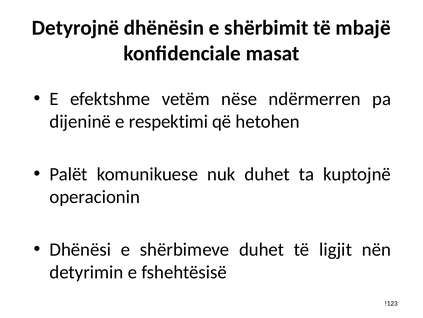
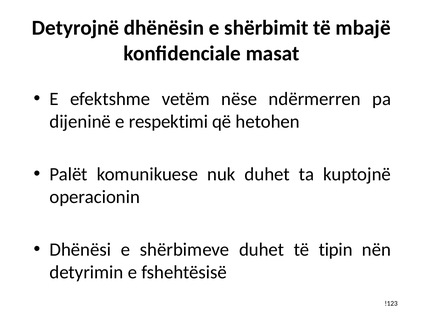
ligjit: ligjit -> tipin
